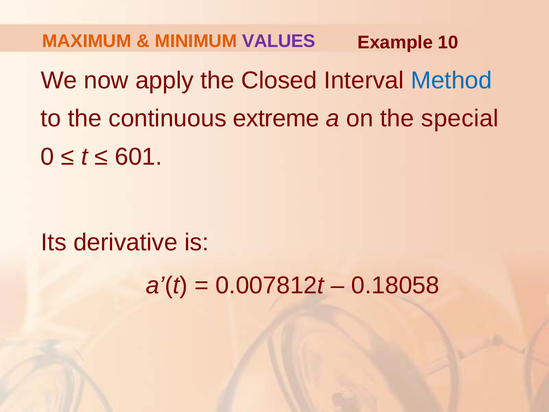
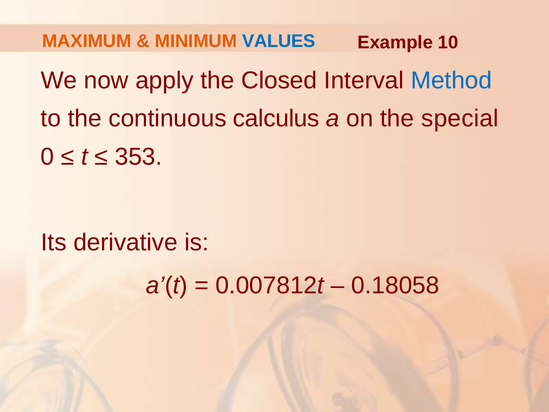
VALUES colour: purple -> blue
extreme: extreme -> calculus
601: 601 -> 353
